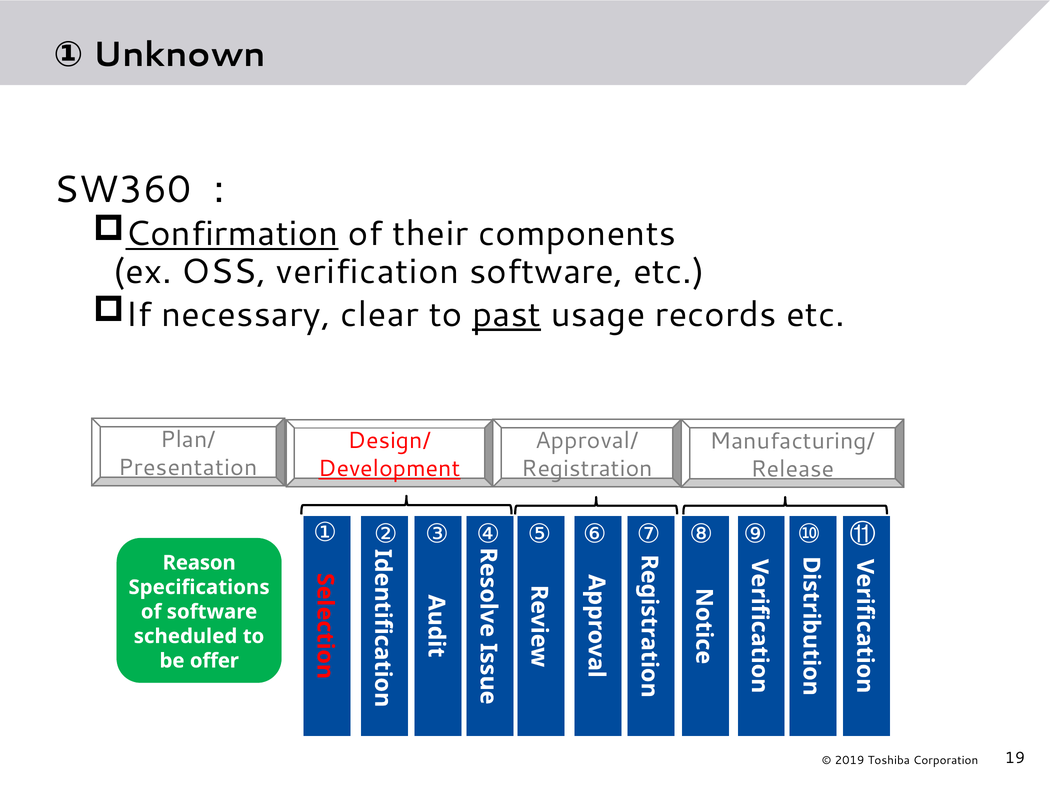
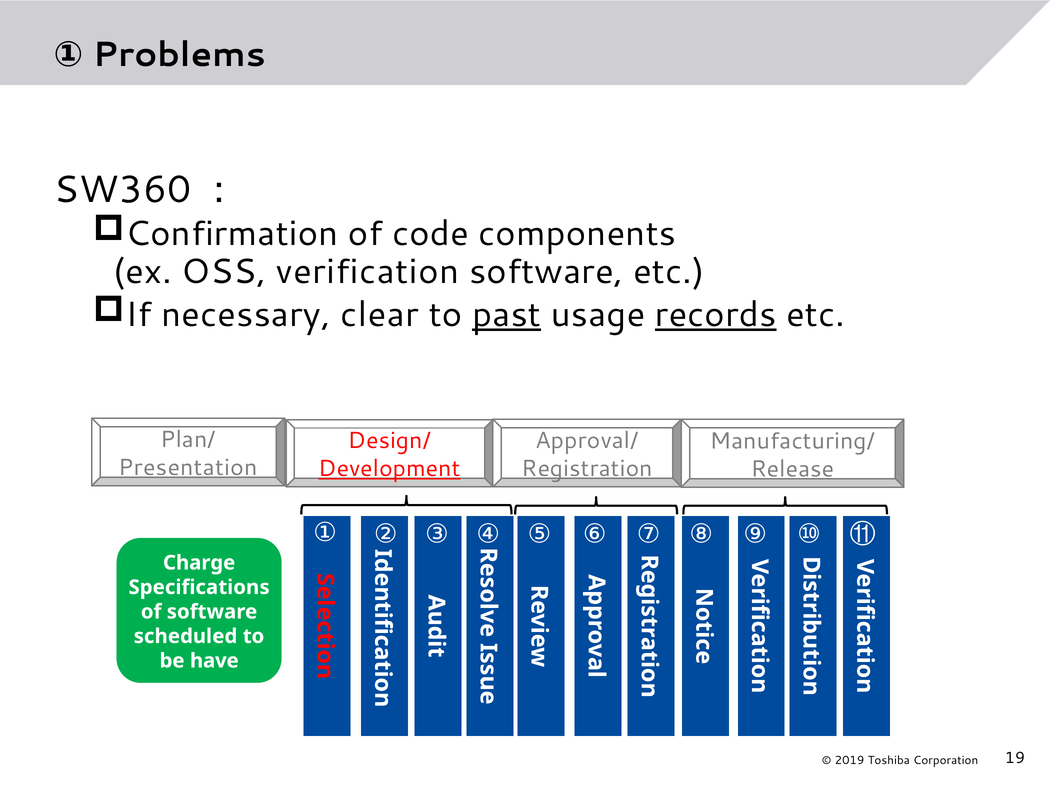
Unknown: Unknown -> Problems
Confirmation underline: present -> none
their: their -> code
records underline: none -> present
Reason: Reason -> Charge
offer: offer -> have
